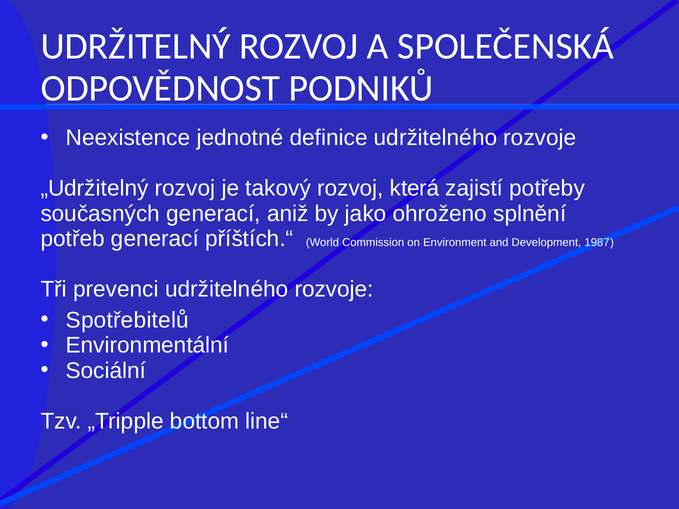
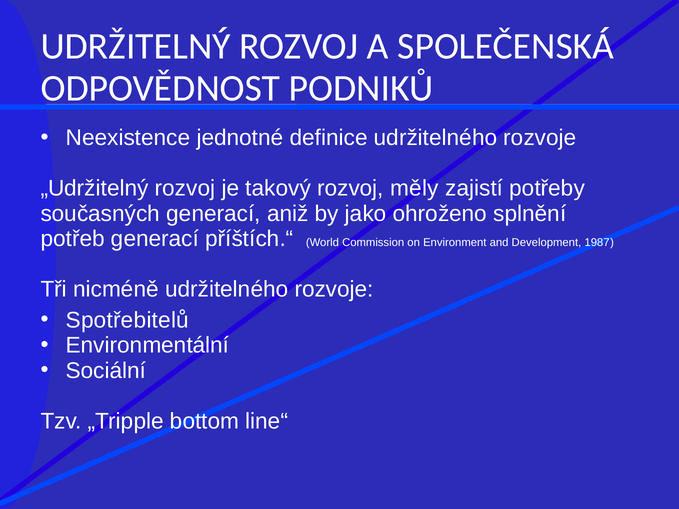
která: která -> měly
prevenci: prevenci -> nicméně
